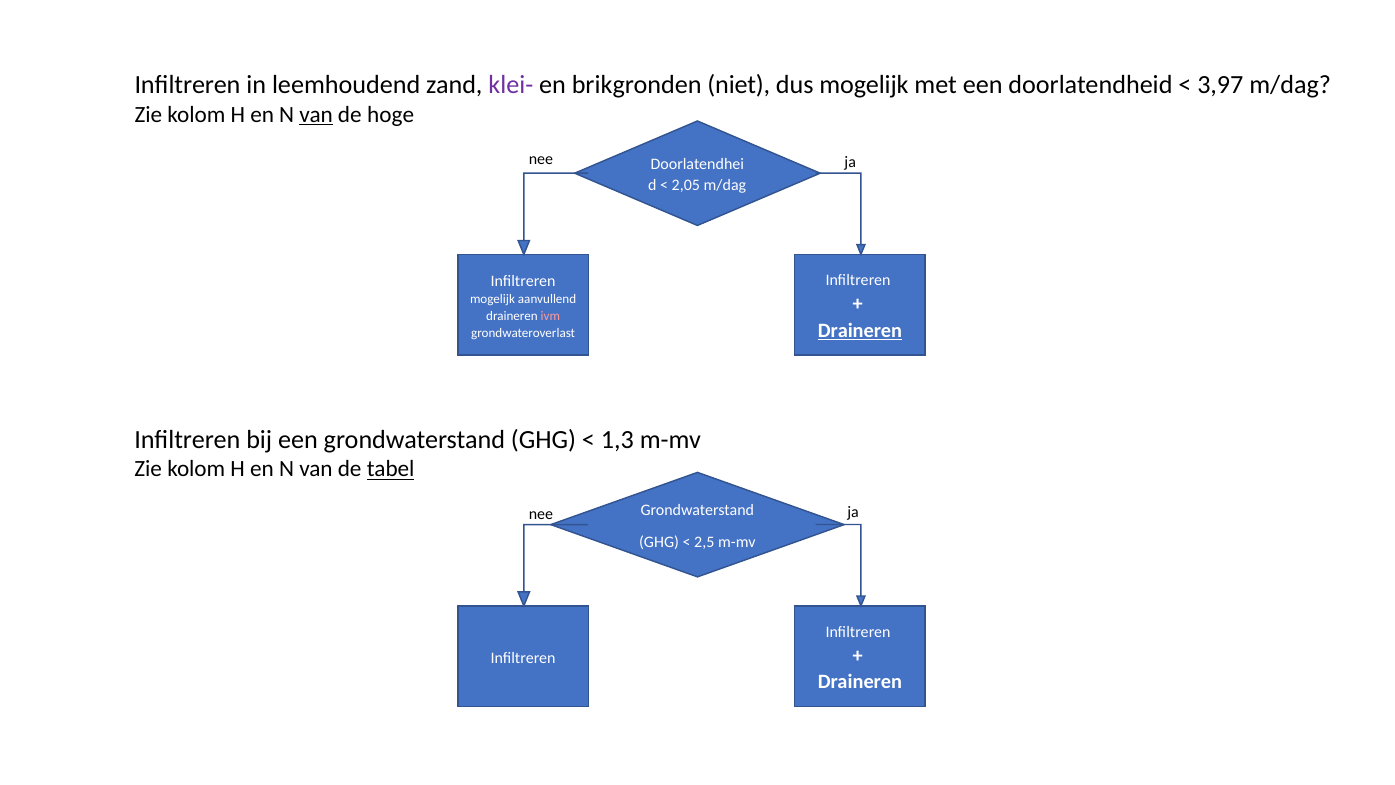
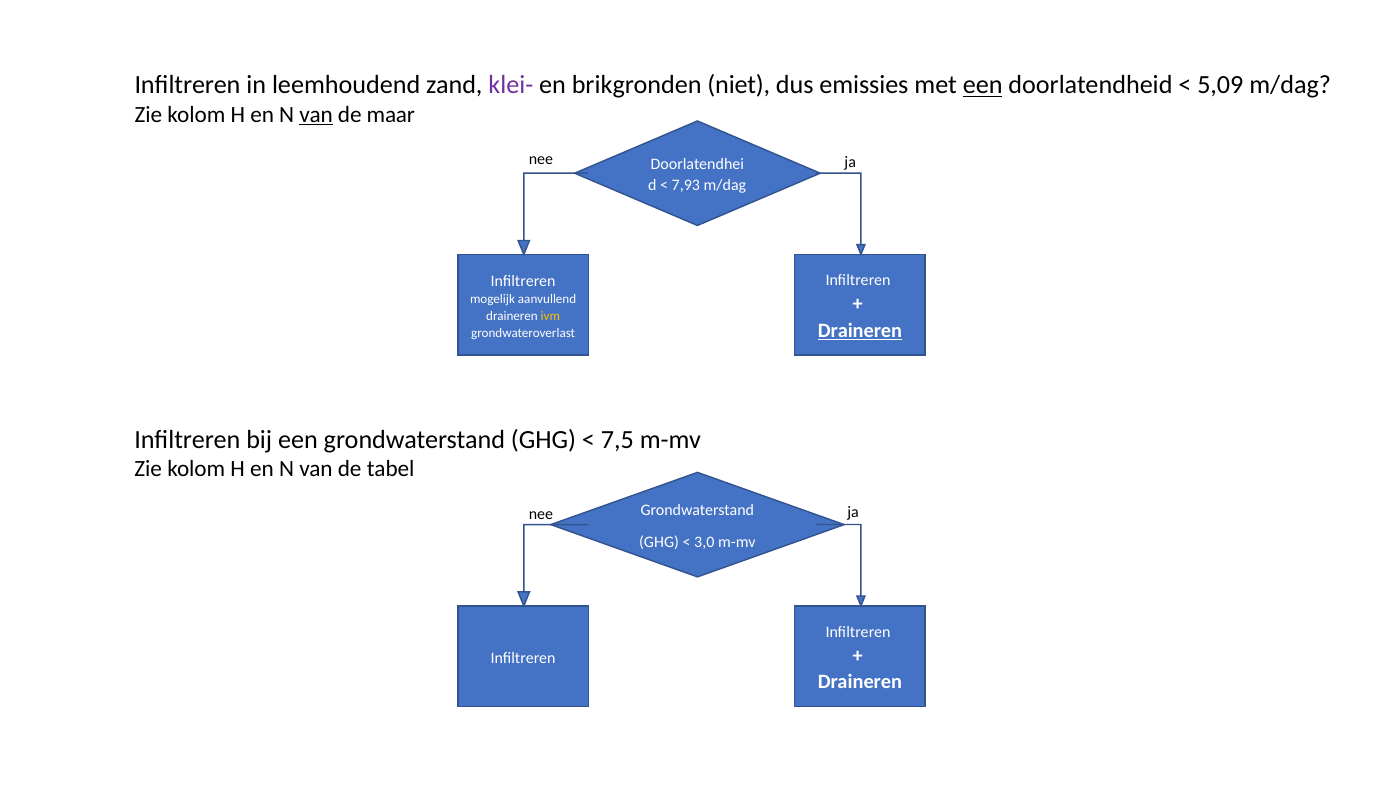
dus mogelijk: mogelijk -> emissies
een at (983, 85) underline: none -> present
3,97: 3,97 -> 5,09
hoge: hoge -> maar
2,05: 2,05 -> 7,93
ivm colour: pink -> yellow
1,3: 1,3 -> 7,5
tabel underline: present -> none
2,5: 2,5 -> 3,0
